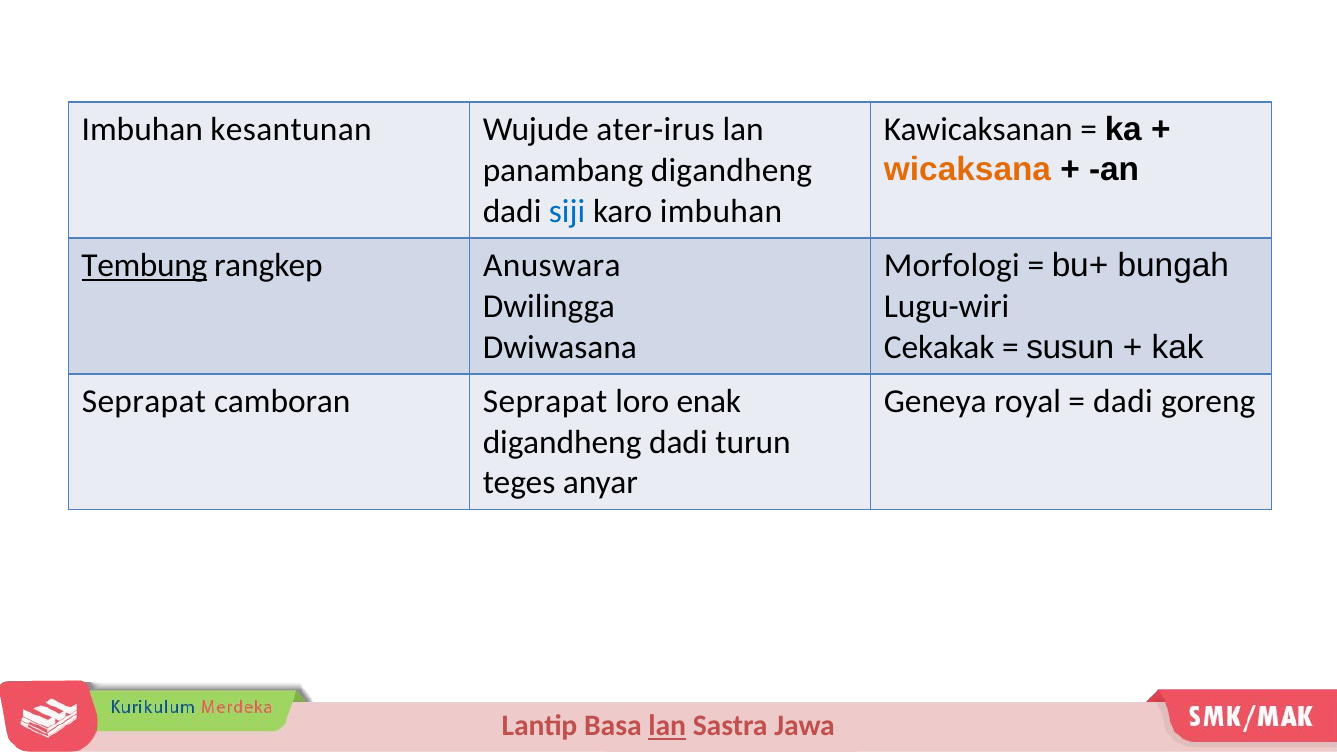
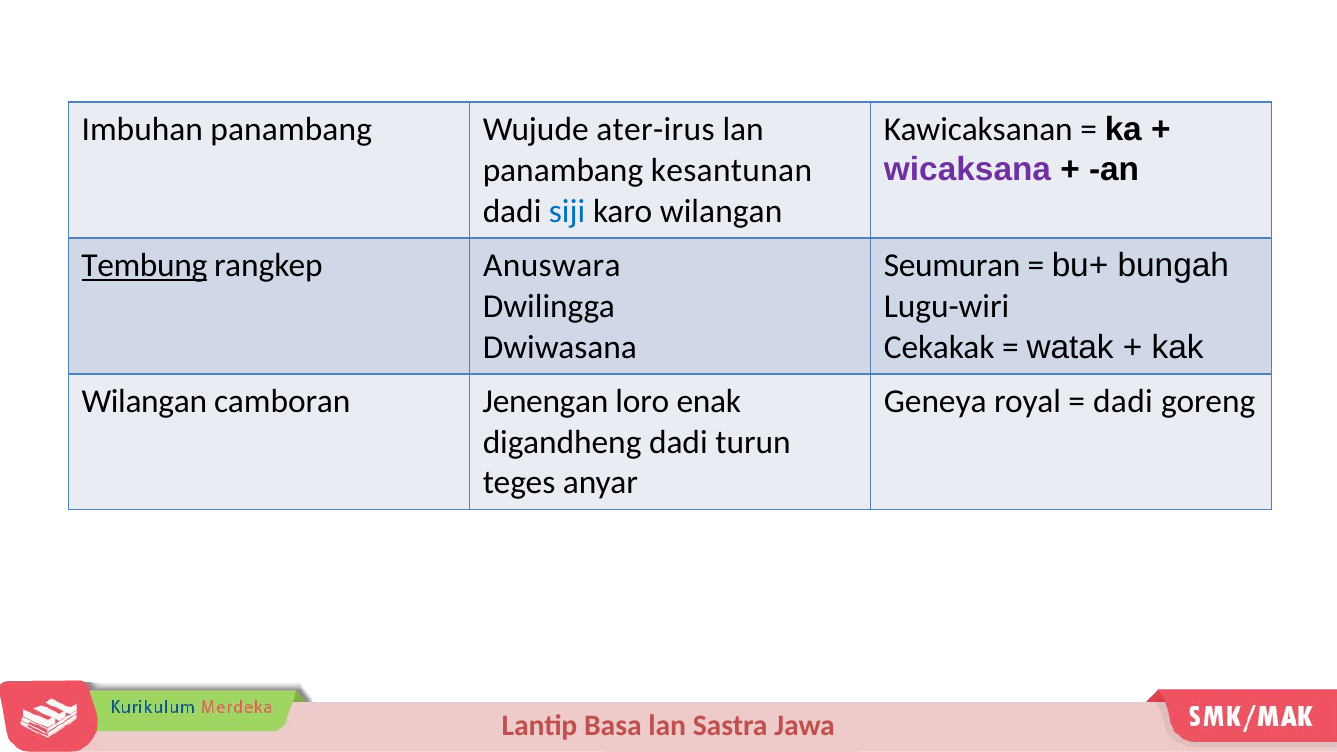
Imbuhan kesantunan: kesantunan -> panambang
wicaksana colour: orange -> purple
panambang digandheng: digandheng -> kesantunan
karo imbuhan: imbuhan -> wilangan
Morfologi: Morfologi -> Seumuran
susun: susun -> watak
Seprapat at (144, 401): Seprapat -> Wilangan
camboran Seprapat: Seprapat -> Jenengan
lan at (667, 726) underline: present -> none
